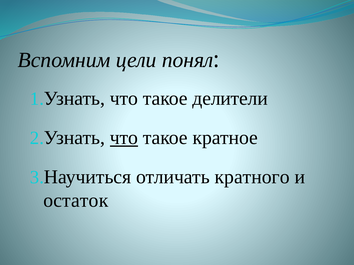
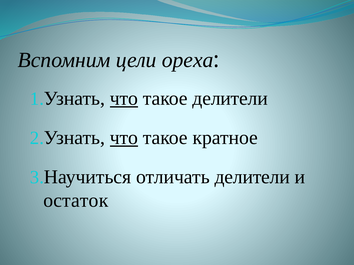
понял: понял -> ореха
что at (124, 99) underline: none -> present
отличать кратного: кратного -> делители
